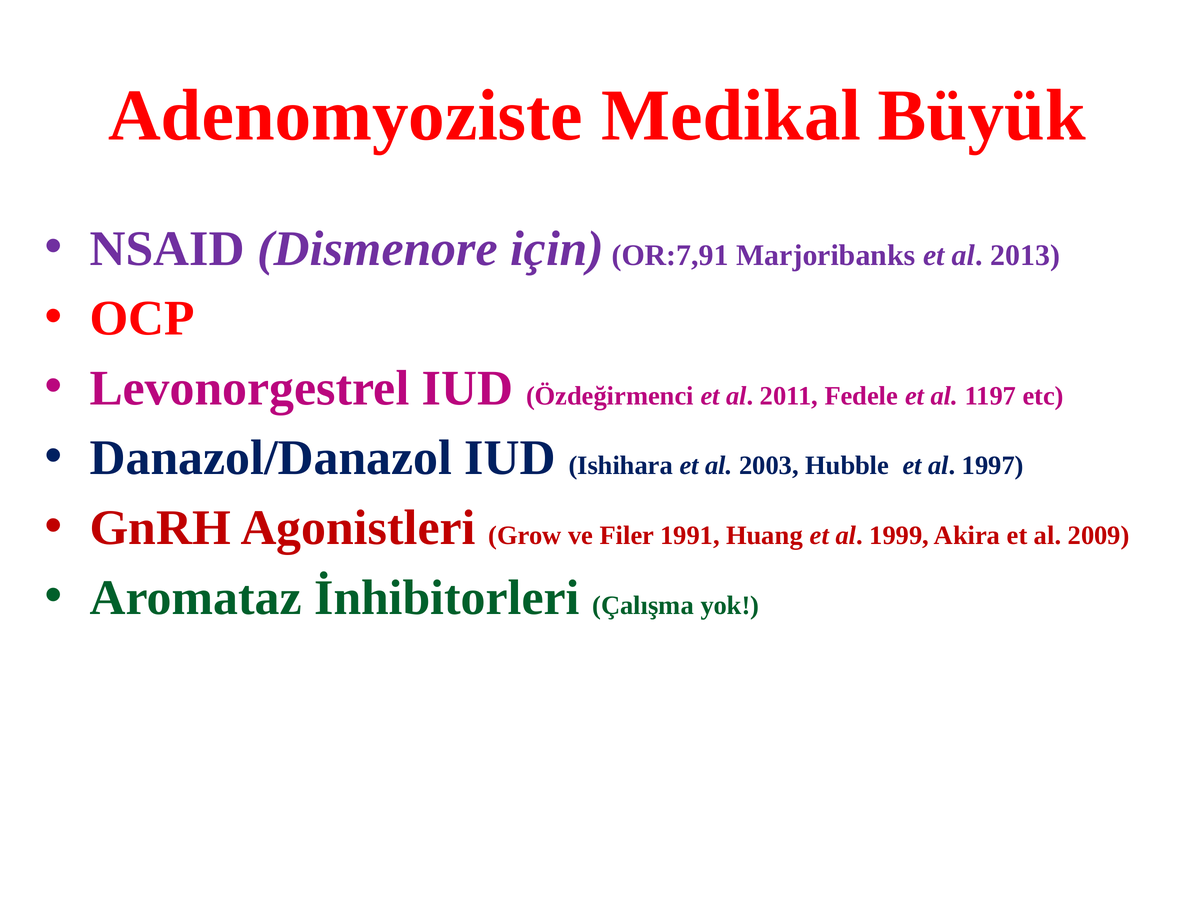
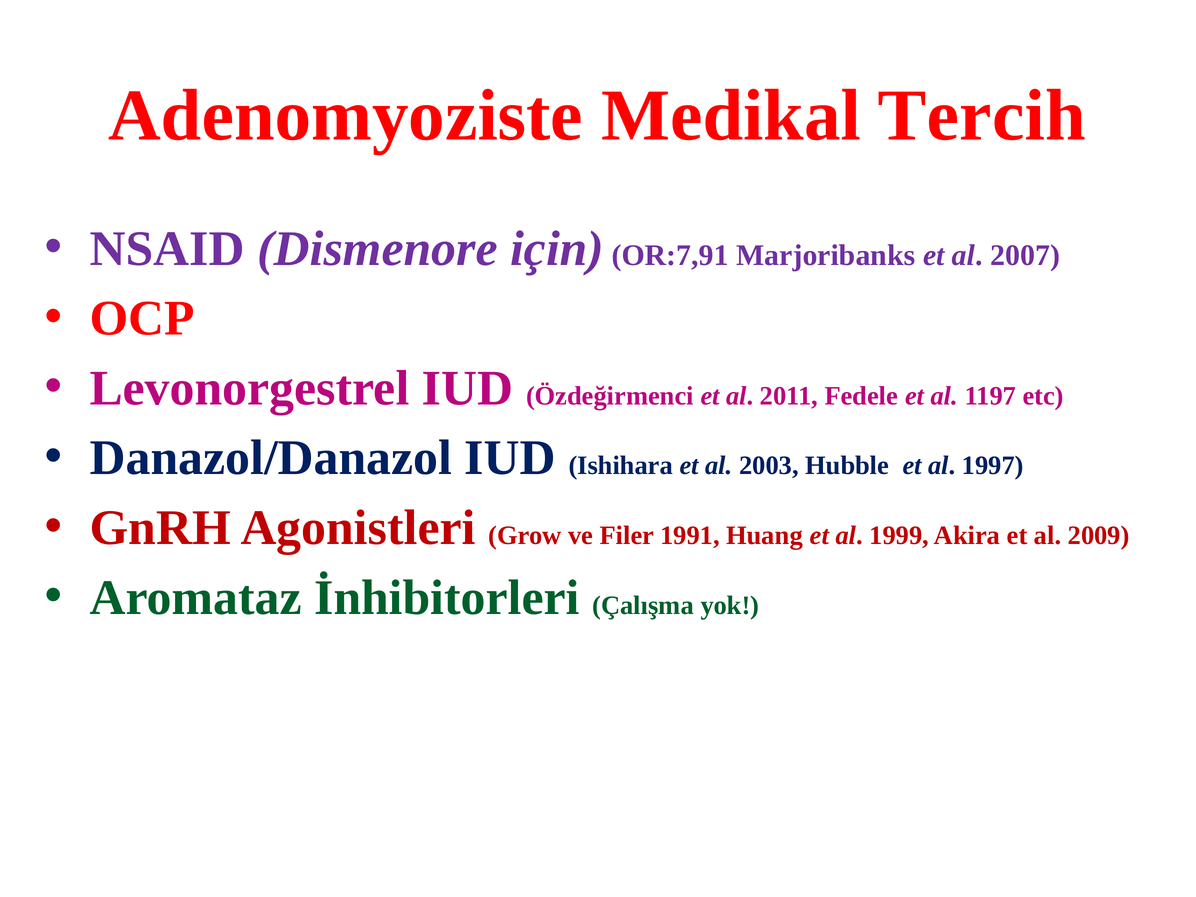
Büyük: Büyük -> Tercih
2013: 2013 -> 2007
